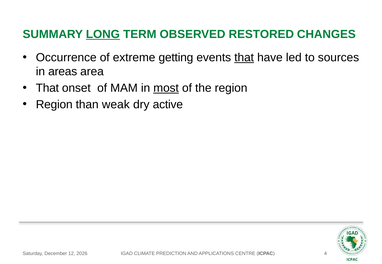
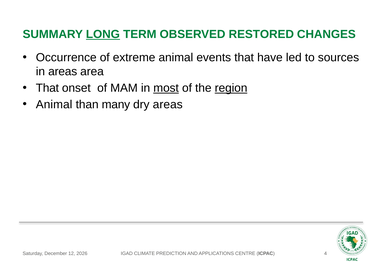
extreme getting: getting -> animal
that at (244, 58) underline: present -> none
region at (231, 88) underline: none -> present
Region at (54, 105): Region -> Animal
weak: weak -> many
dry active: active -> areas
